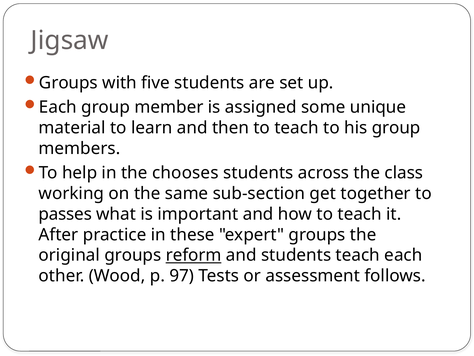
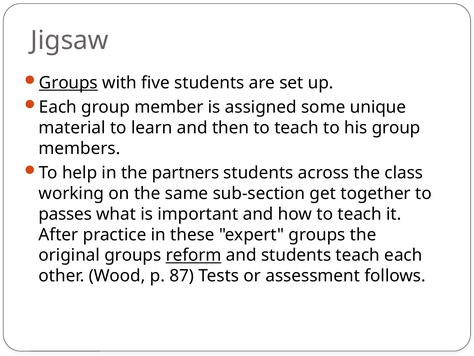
Groups at (68, 83) underline: none -> present
chooses: chooses -> partners
97: 97 -> 87
